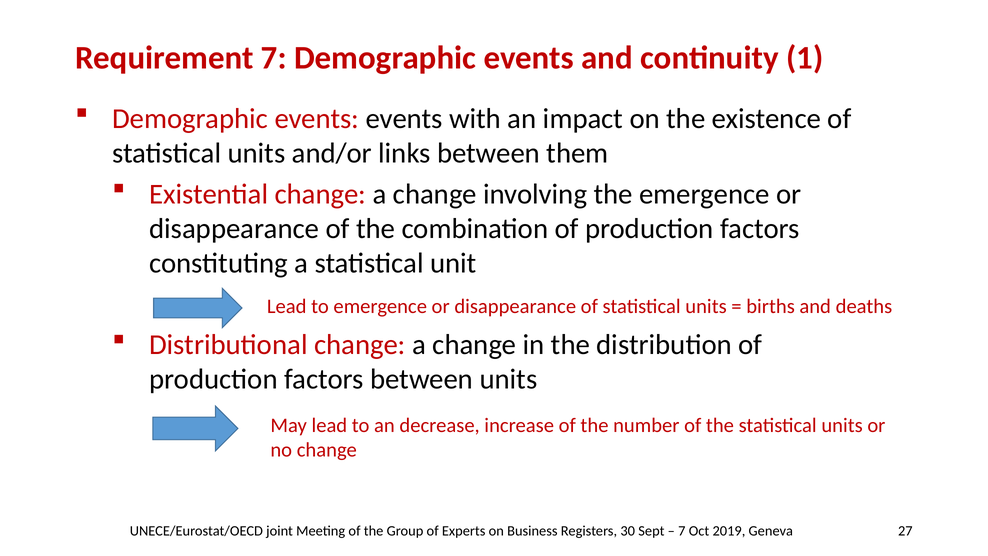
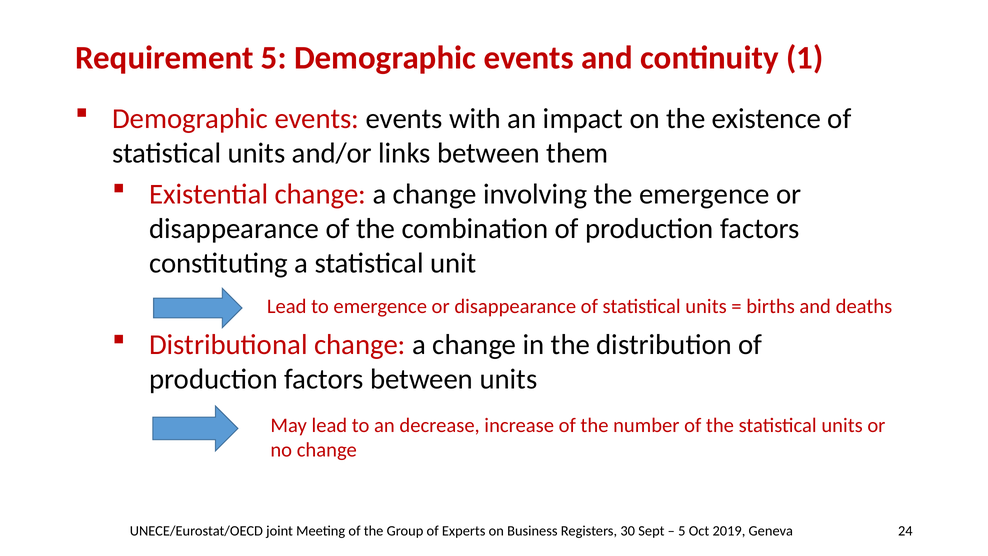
Requirement 7: 7 -> 5
7 at (682, 531): 7 -> 5
27: 27 -> 24
